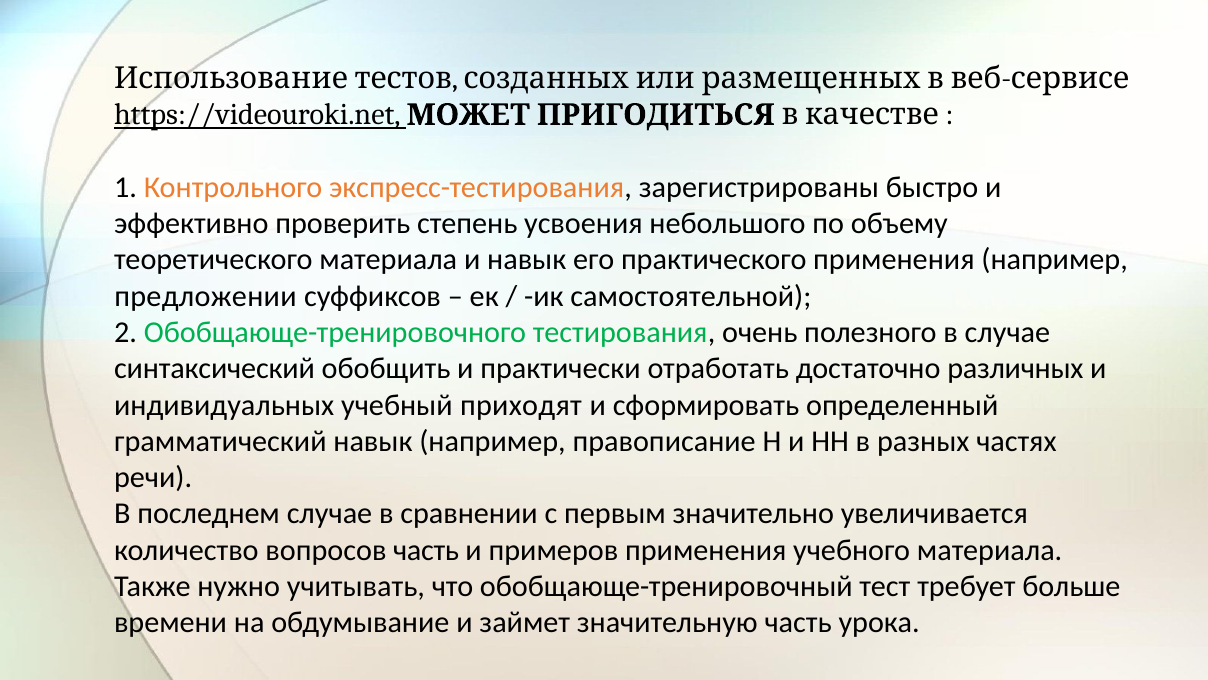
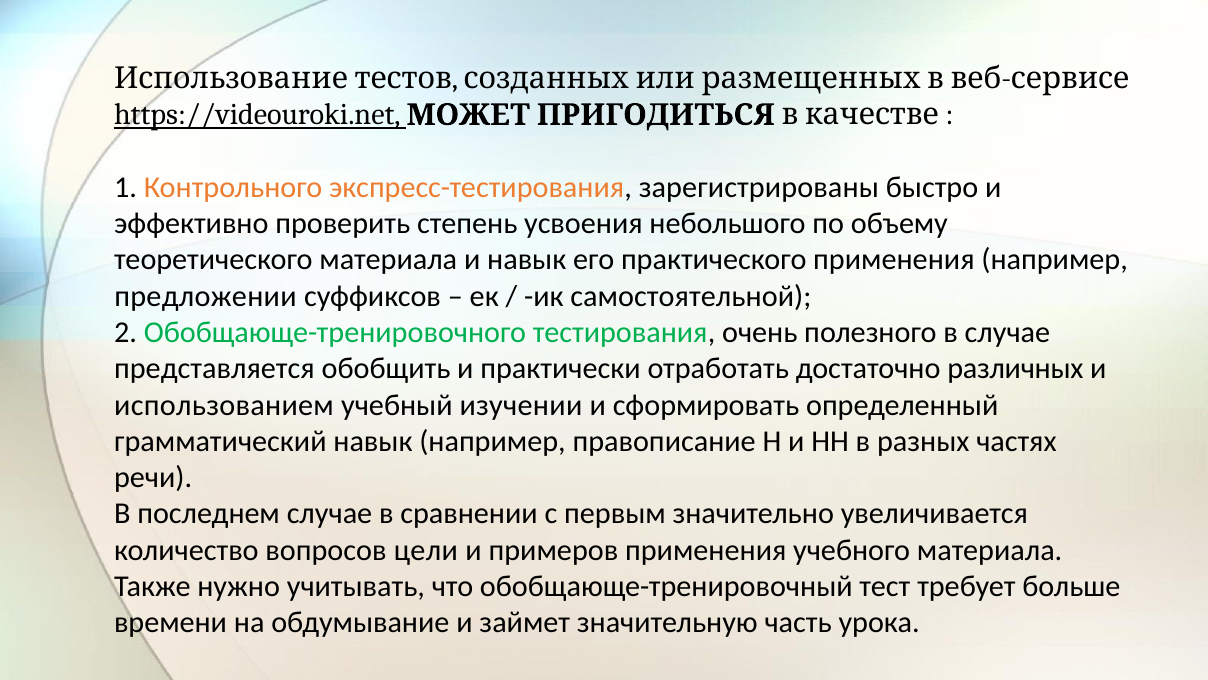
синтаксический: синтаксический -> представляется
индивидуальных: индивидуальных -> использованием
приходят: приходят -> изучении
вопросов часть: часть -> цели
